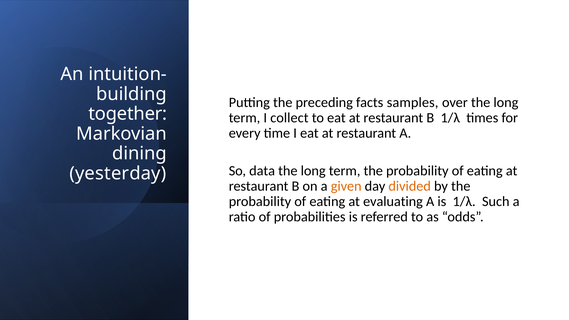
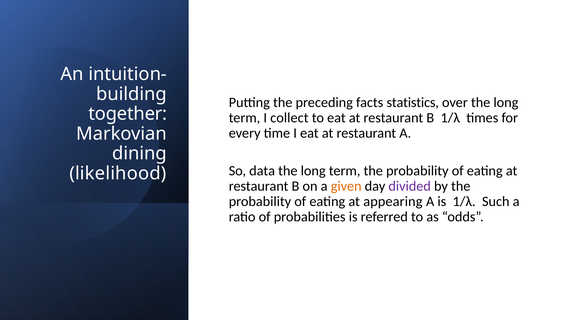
samples: samples -> statistics
yesterday: yesterday -> likelihood
divided colour: orange -> purple
evaluating: evaluating -> appearing
